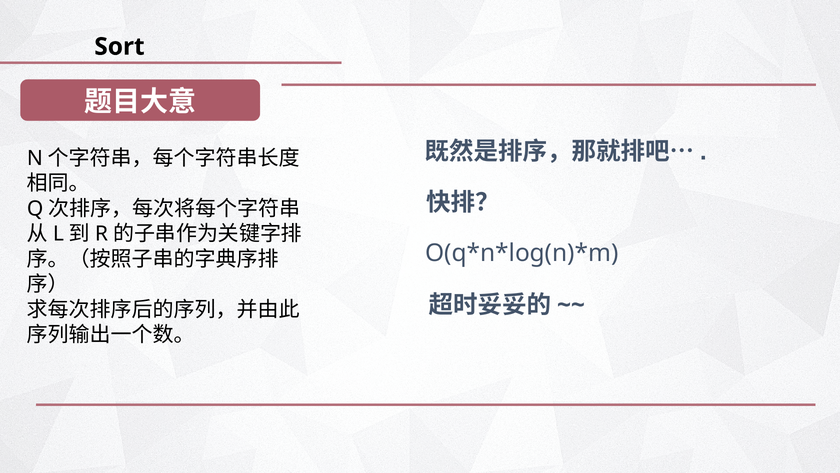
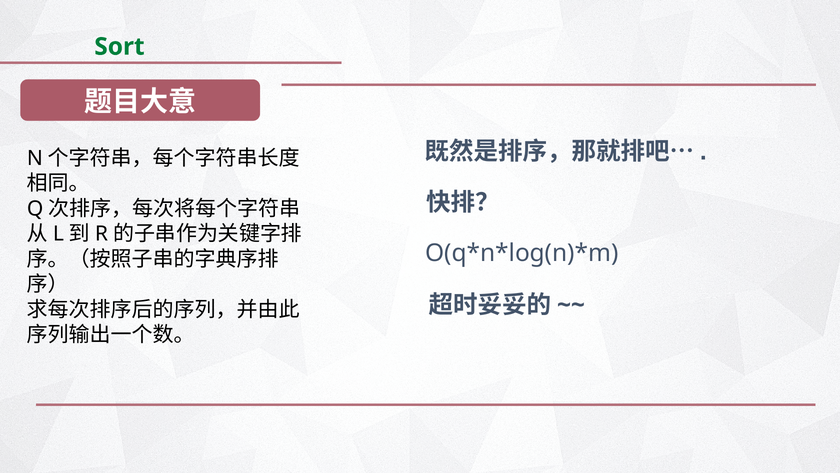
Sort colour: black -> green
